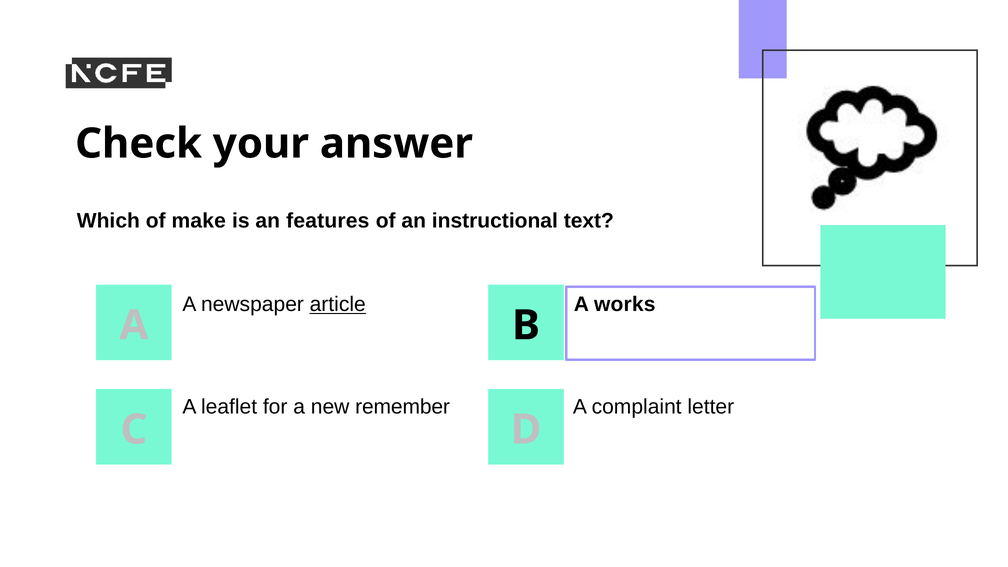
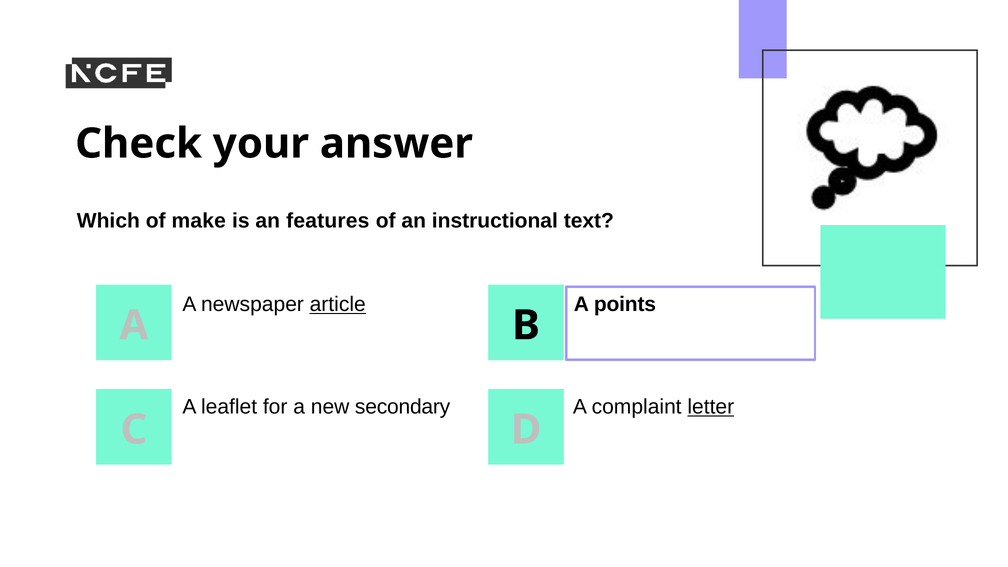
works: works -> points
remember: remember -> secondary
letter underline: none -> present
